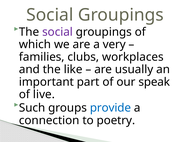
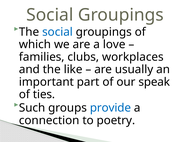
social at (57, 32) colour: purple -> blue
very: very -> love
live: live -> ties
